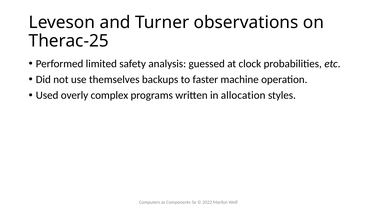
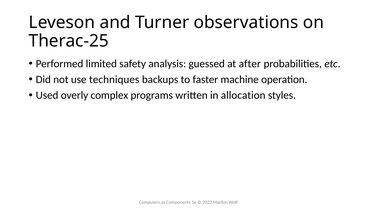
clock: clock -> after
themselves: themselves -> techniques
